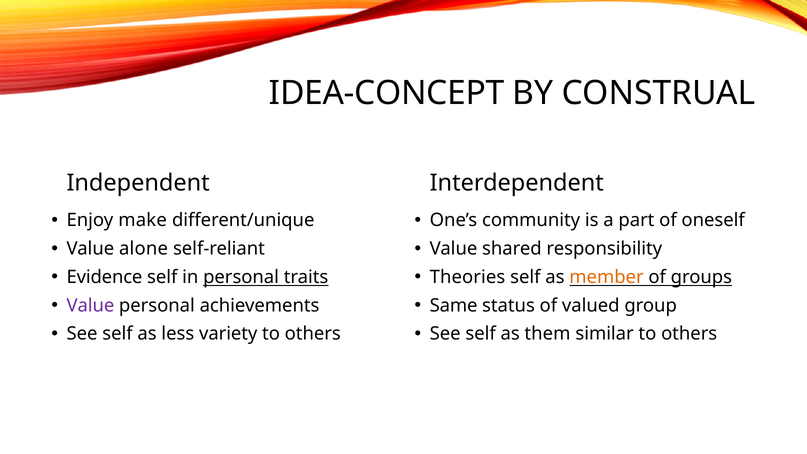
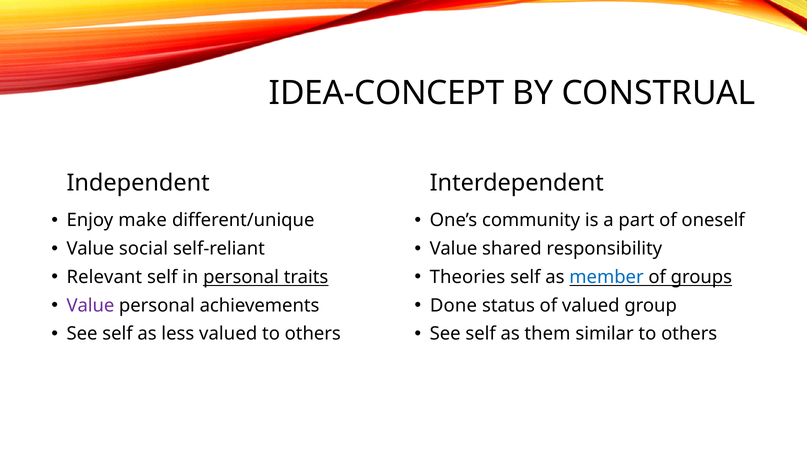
alone: alone -> social
Evidence: Evidence -> Relevant
member colour: orange -> blue
Same: Same -> Done
less variety: variety -> valued
